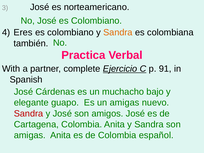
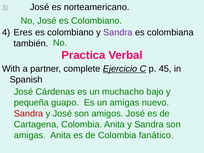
Sandra at (118, 32) colour: orange -> purple
91: 91 -> 45
elegante: elegante -> pequeña
español: español -> fanático
